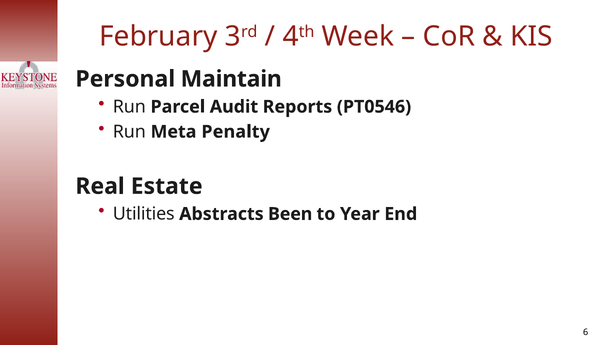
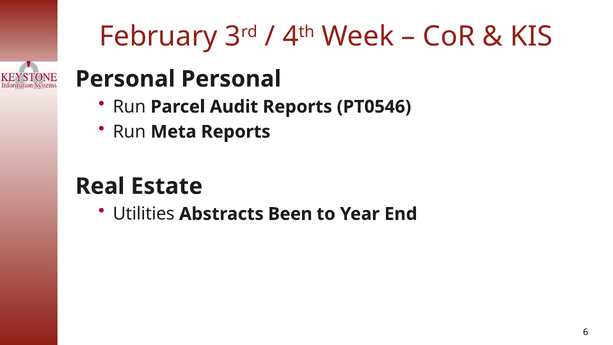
Personal Maintain: Maintain -> Personal
Meta Penalty: Penalty -> Reports
